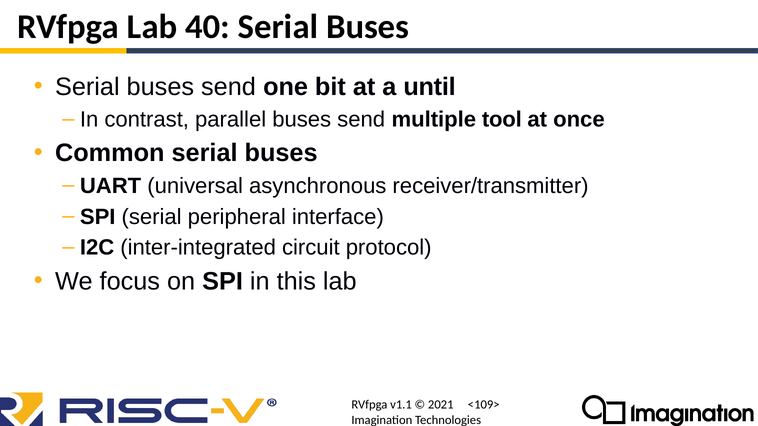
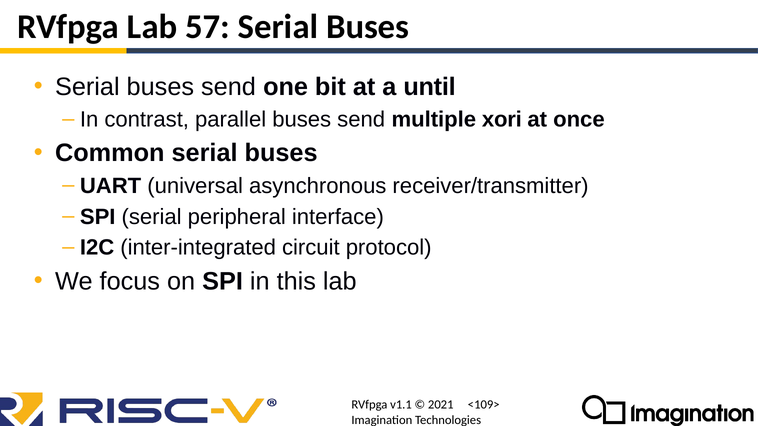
40: 40 -> 57
tool: tool -> xori
